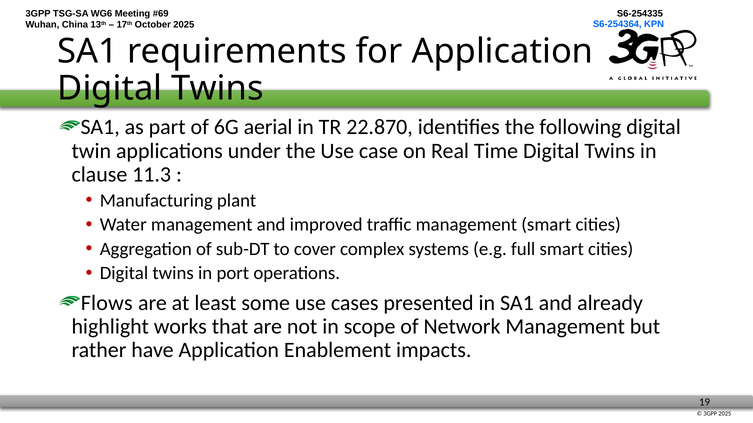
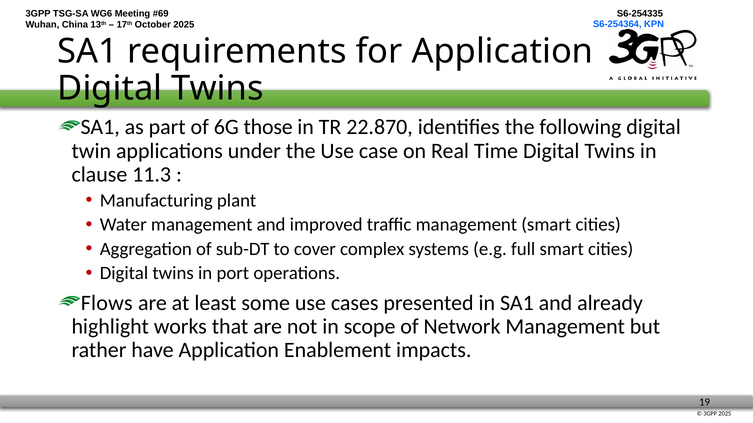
aerial: aerial -> those
